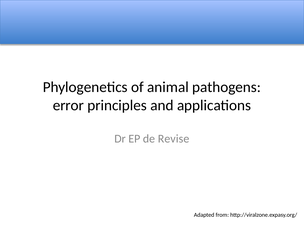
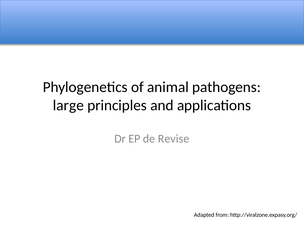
error: error -> large
